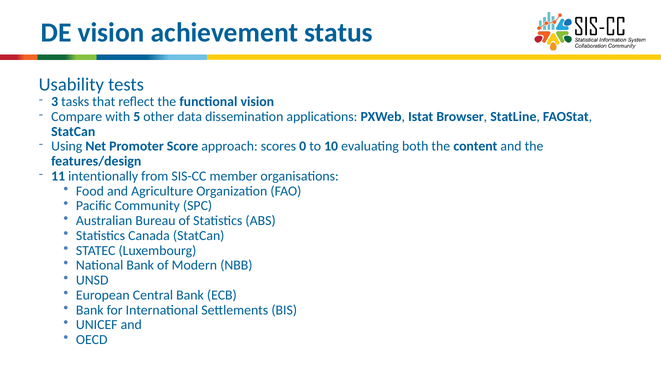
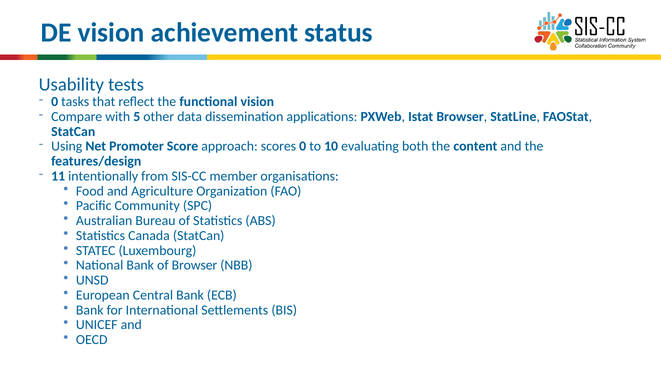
3 at (55, 102): 3 -> 0
of Modern: Modern -> Browser
